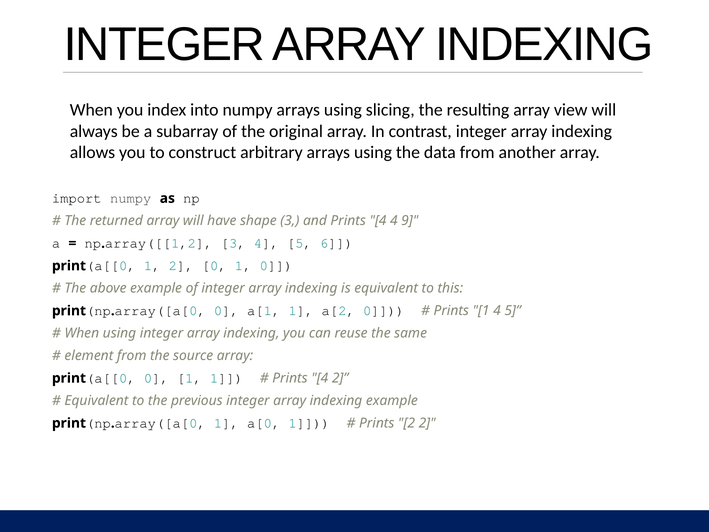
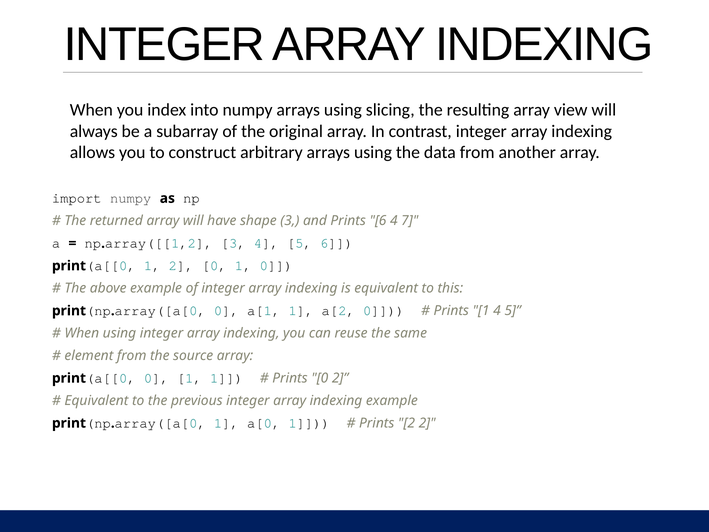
and Prints 4: 4 -> 6
9: 9 -> 7
4 at (320, 378): 4 -> 0
